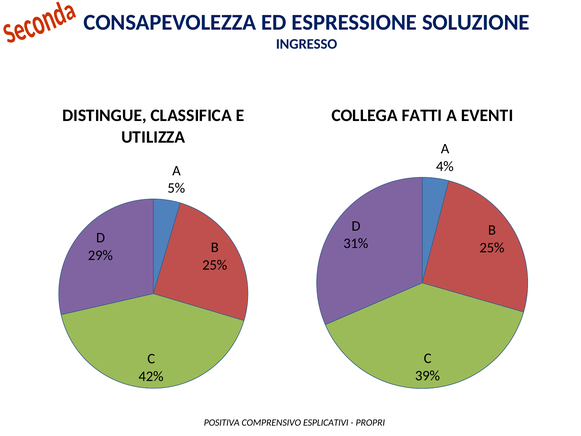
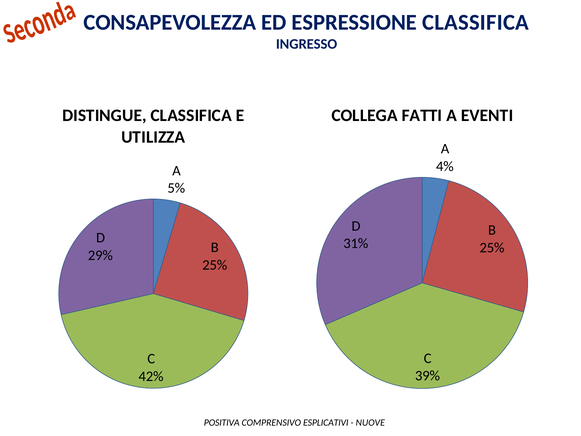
ESPRESSIONE SOLUZIONE: SOLUZIONE -> CLASSIFICA
PROPRI: PROPRI -> NUOVE
